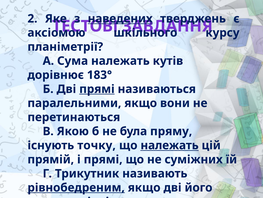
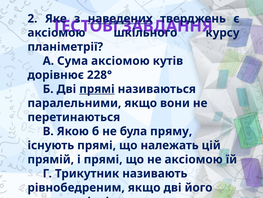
Сума належать: належать -> аксіомою
183°: 183° -> 228°
існують точку: точку -> прямі
належать at (170, 145) underline: present -> none
не суміжних: суміжних -> аксіомою
рівнобедреним underline: present -> none
